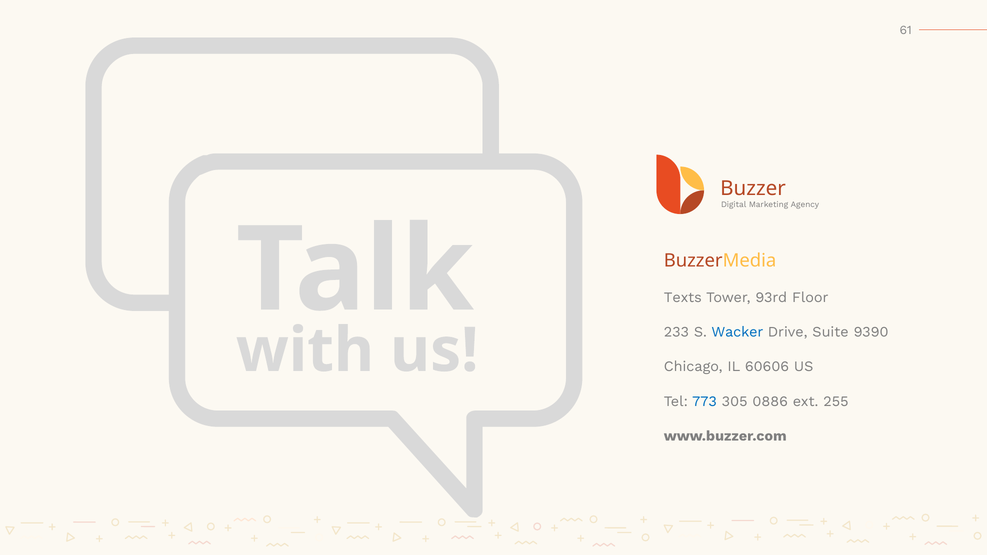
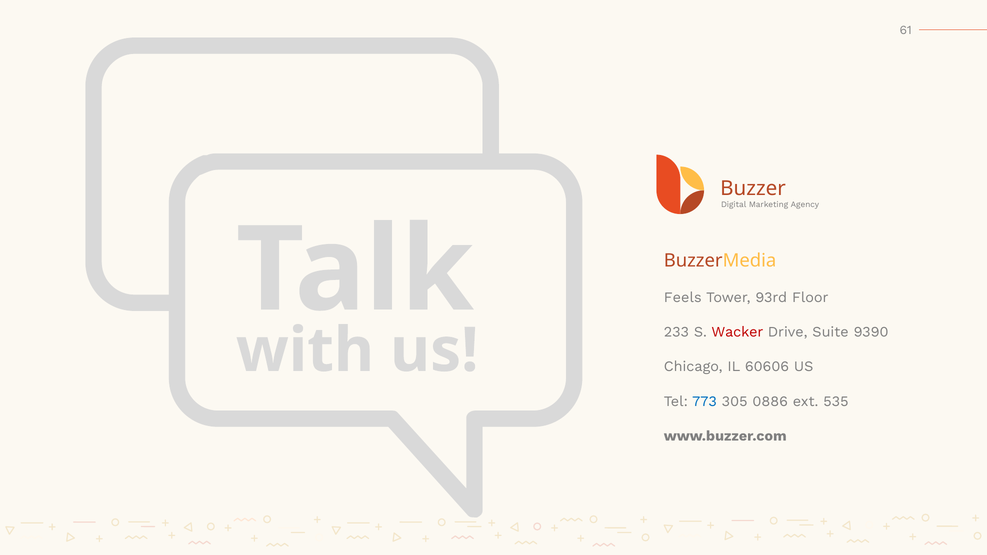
Texts: Texts -> Feels
Wacker colour: blue -> red
255: 255 -> 535
